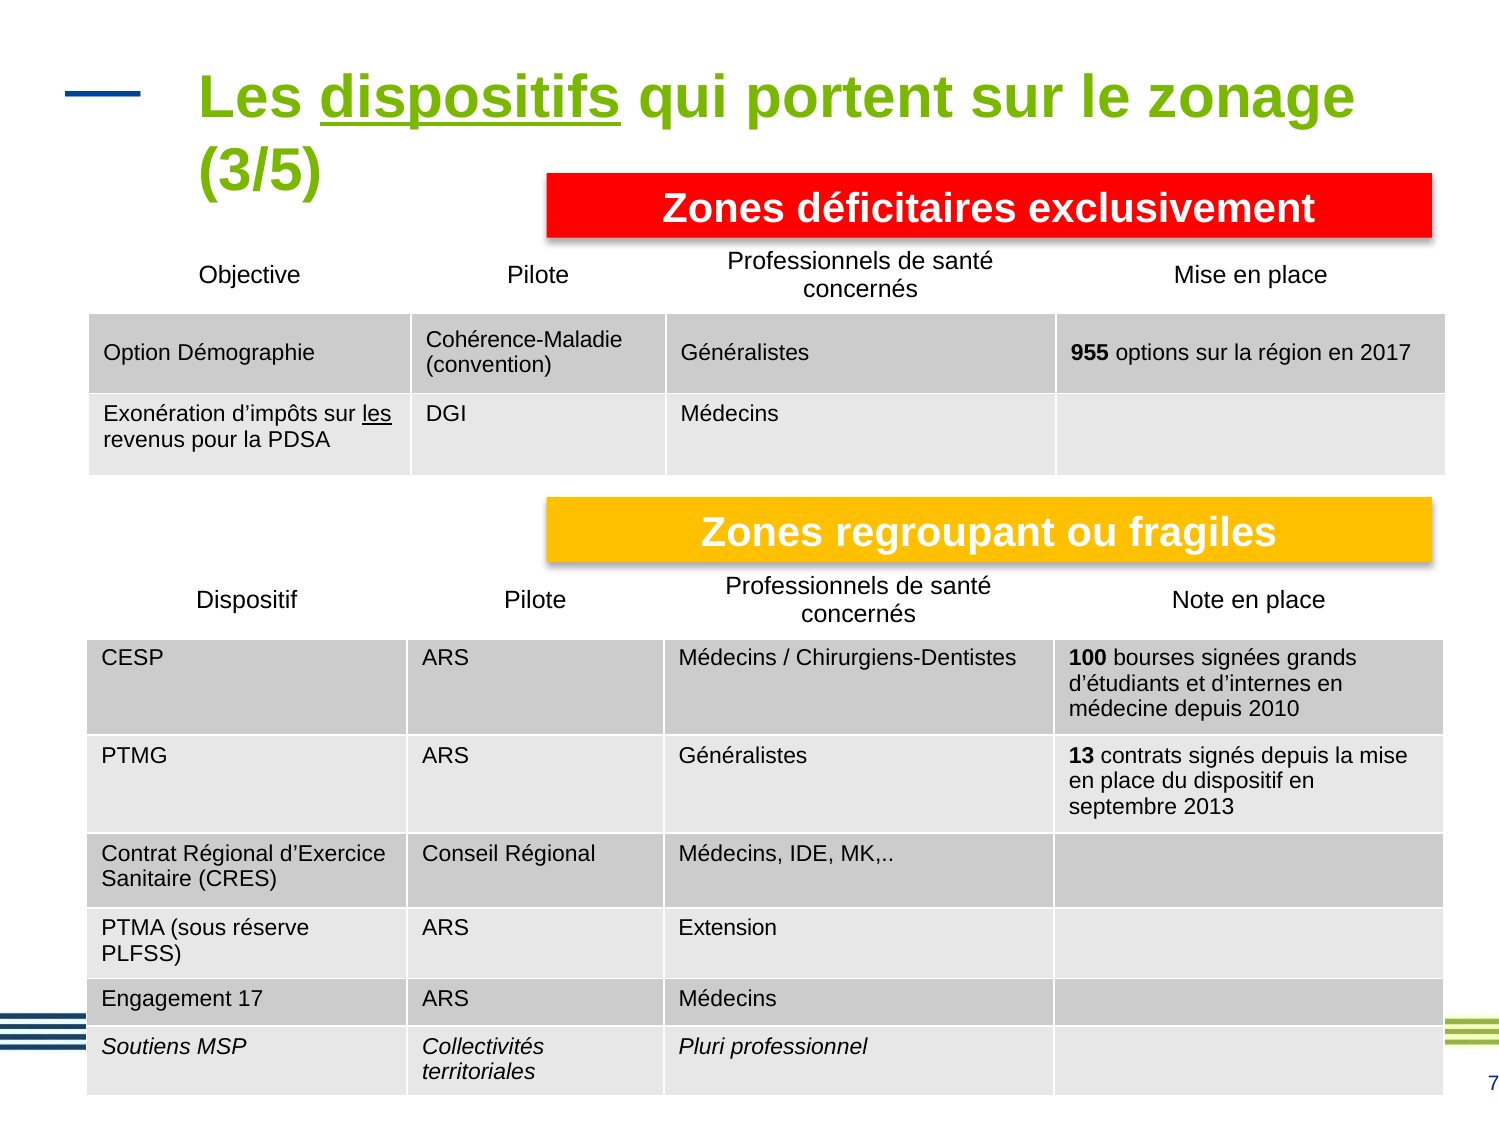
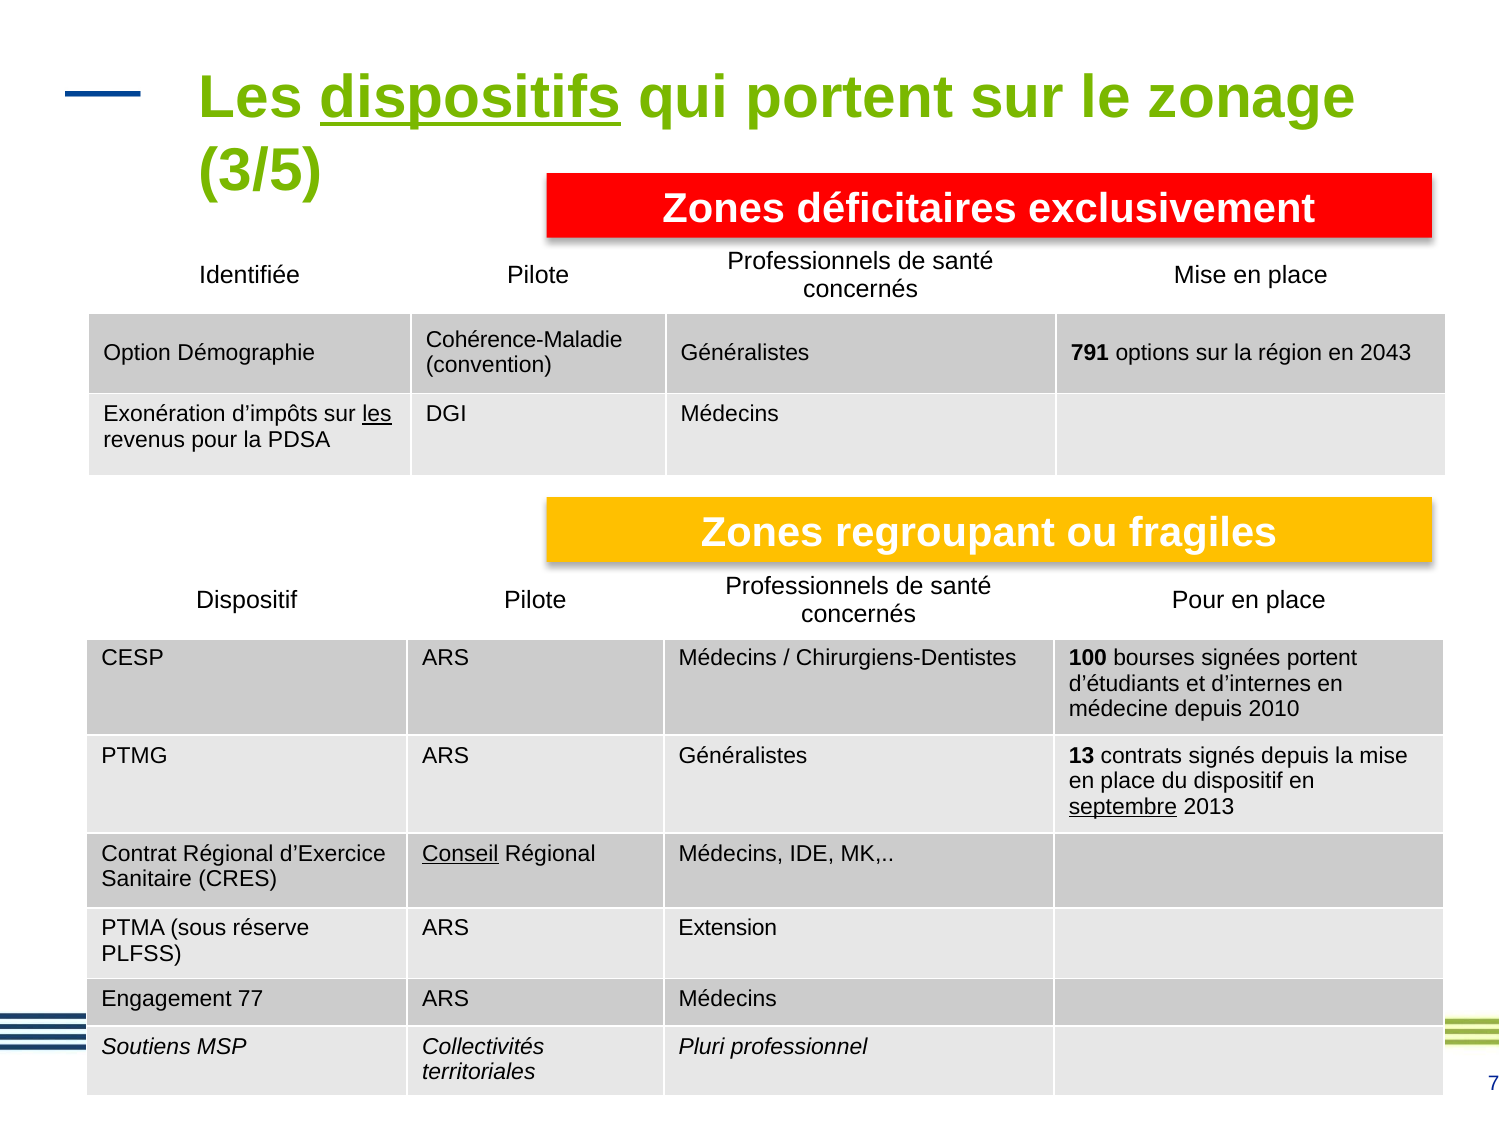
Objective: Objective -> Identifiée
955: 955 -> 791
2017: 2017 -> 2043
Note at (1198, 600): Note -> Pour
signées grands: grands -> portent
septembre underline: none -> present
Conseil underline: none -> present
17: 17 -> 77
